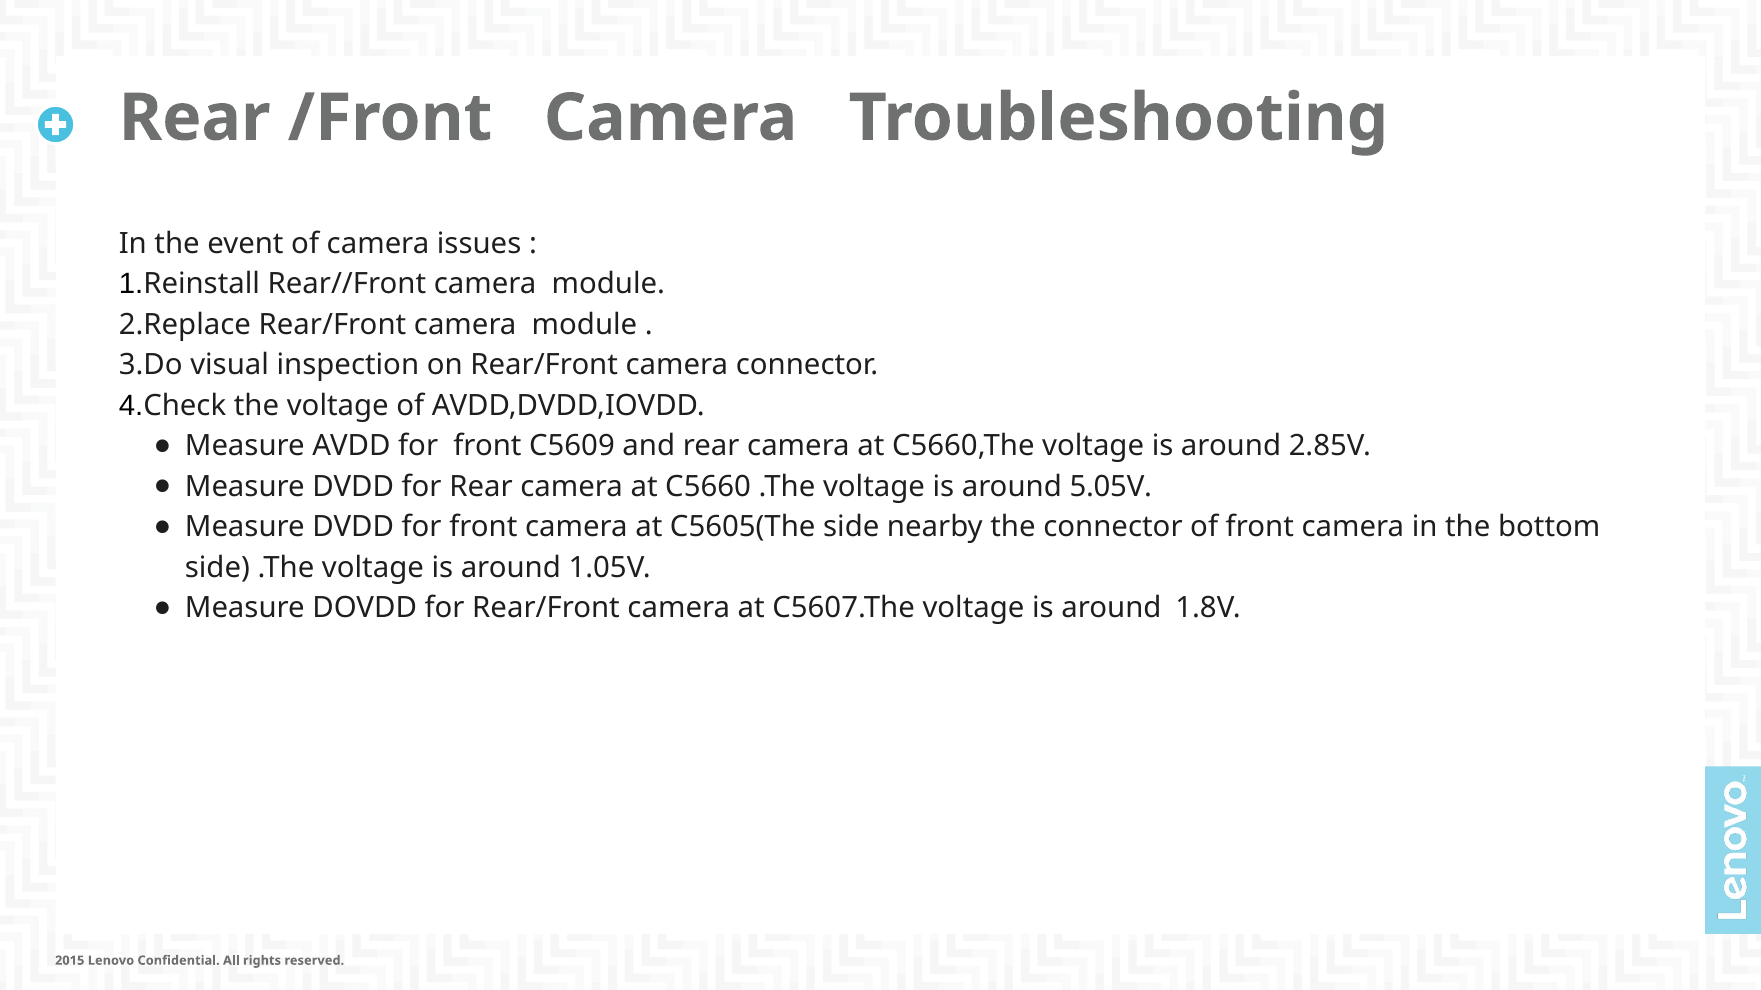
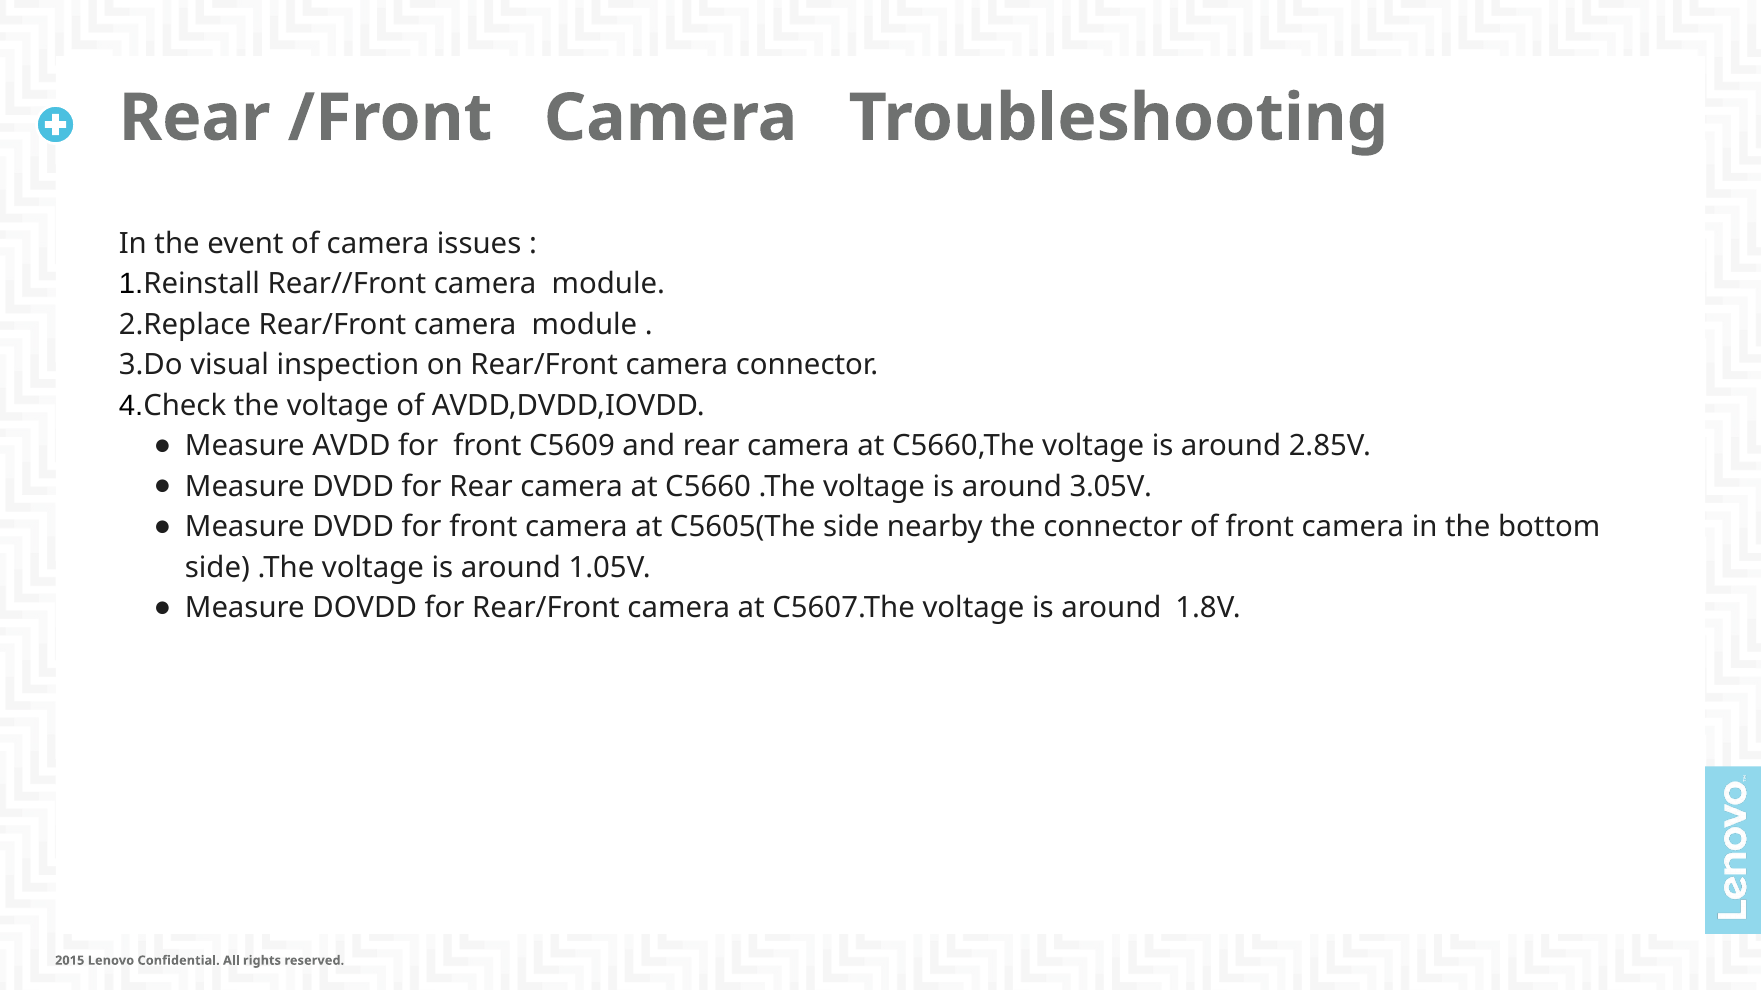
5.05V: 5.05V -> 3.05V
